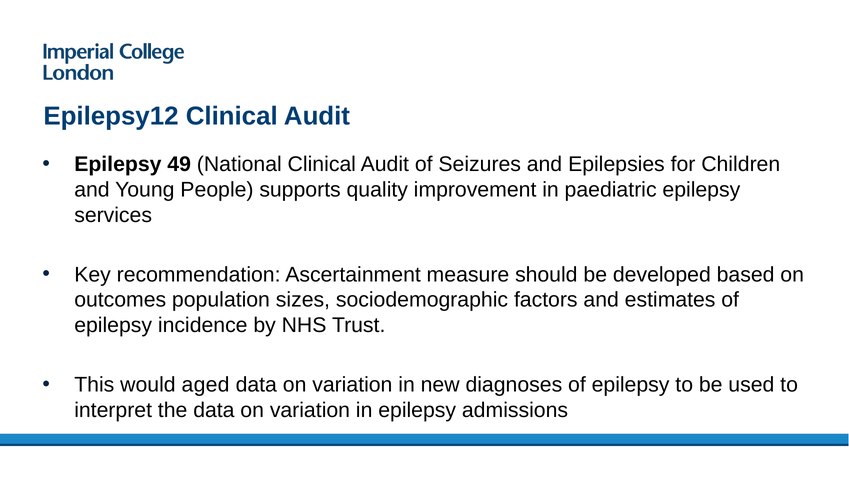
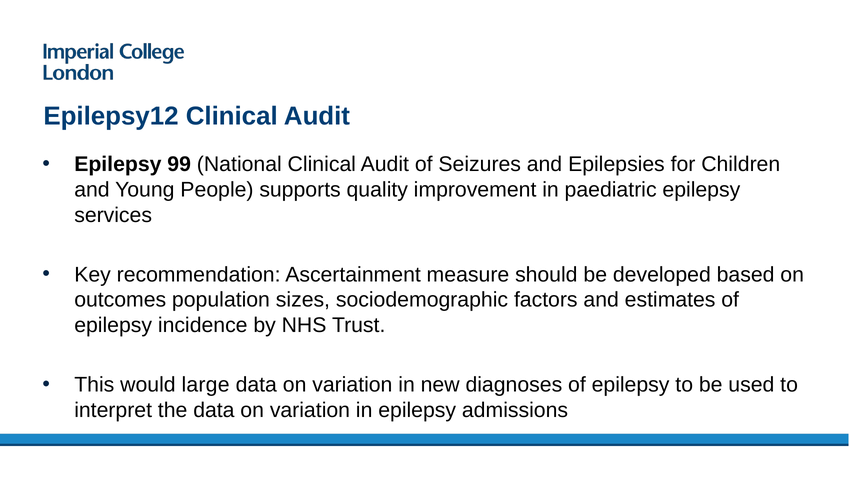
49: 49 -> 99
aged: aged -> large
